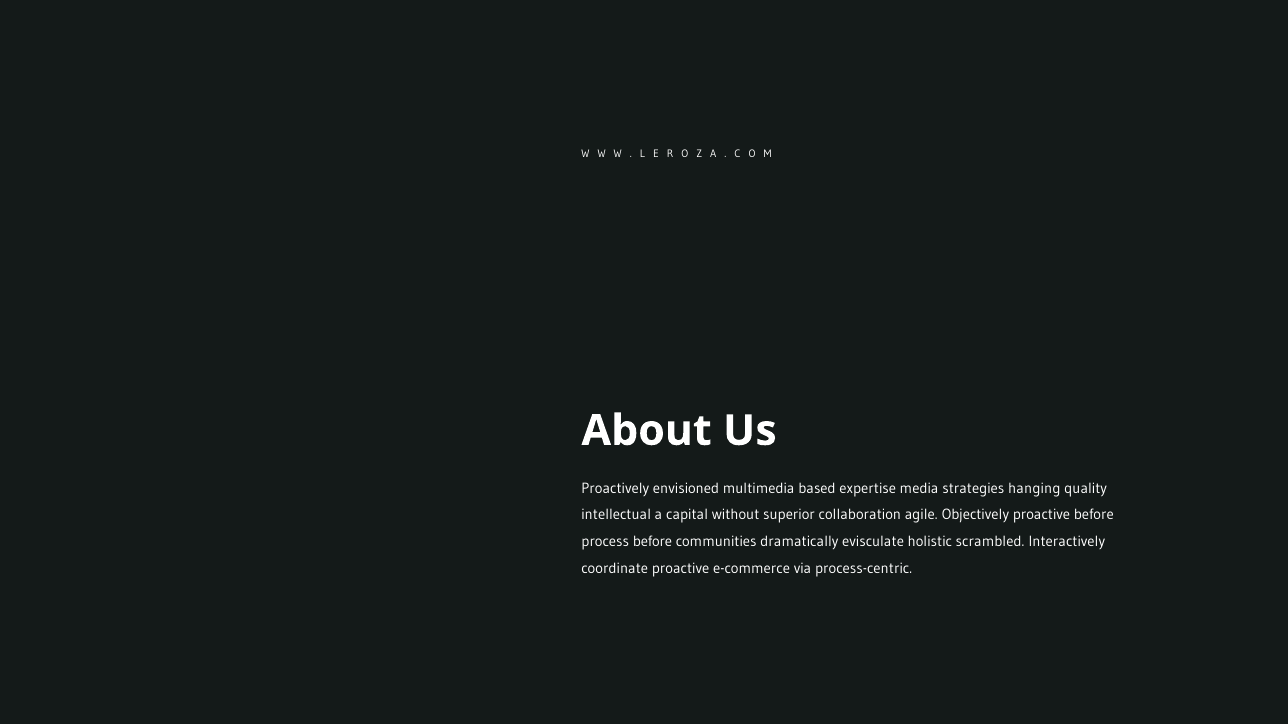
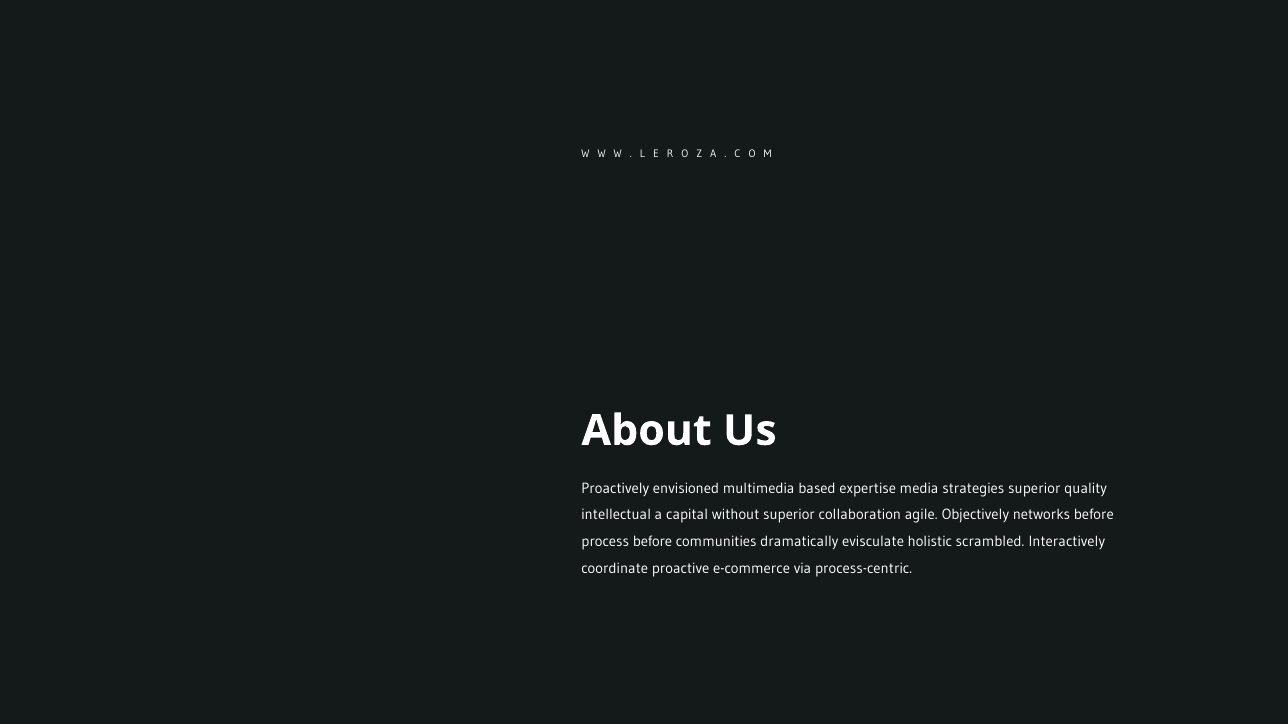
strategies hanging: hanging -> superior
Objectively proactive: proactive -> networks
